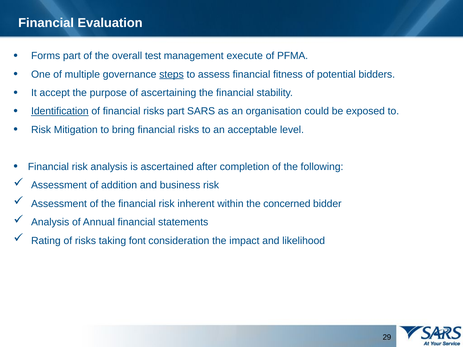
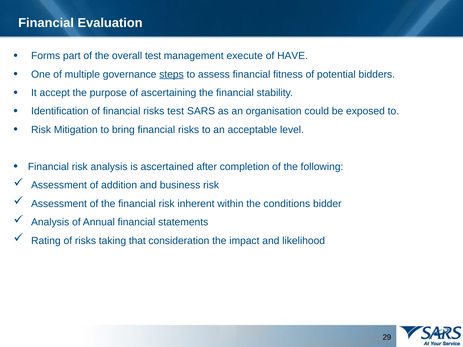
PFMA: PFMA -> HAVE
Identification underline: present -> none
risks part: part -> test
concerned: concerned -> conditions
font: font -> that
